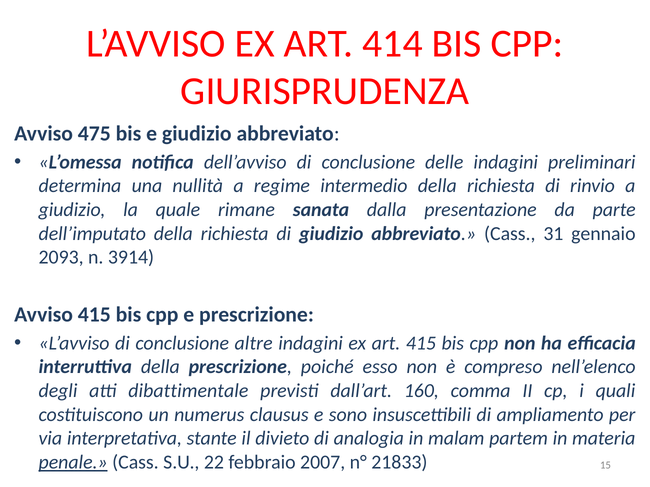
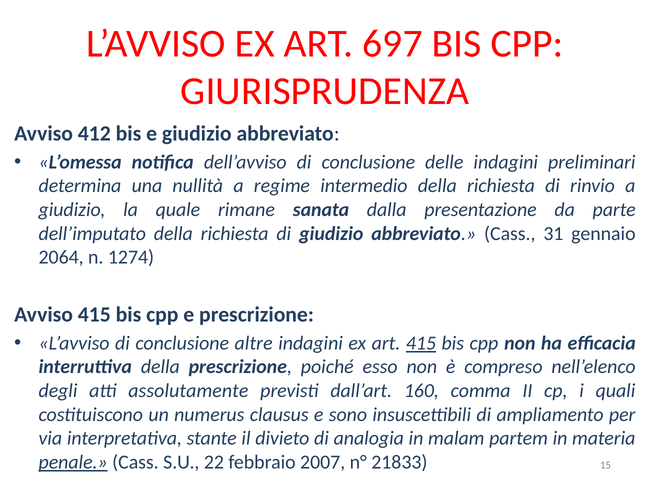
414: 414 -> 697
475: 475 -> 412
2093: 2093 -> 2064
3914: 3914 -> 1274
415 at (421, 343) underline: none -> present
dibattimentale: dibattimentale -> assolutamente
